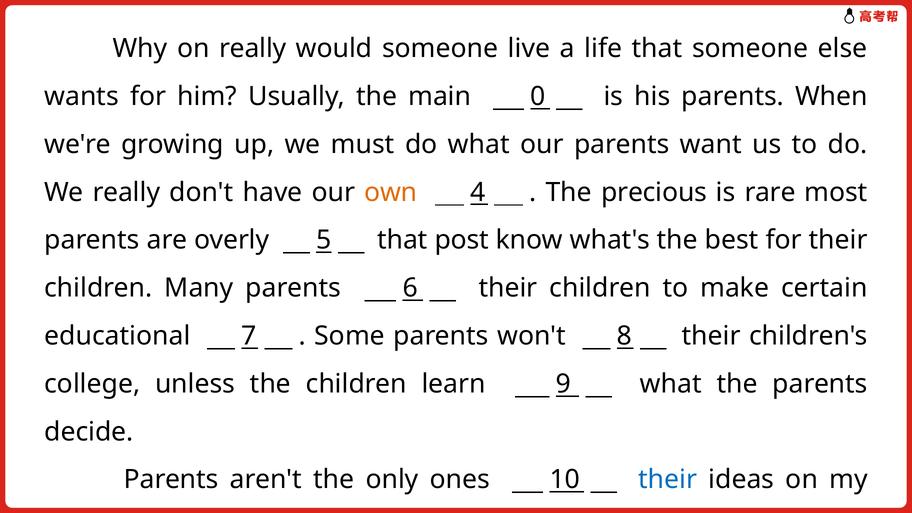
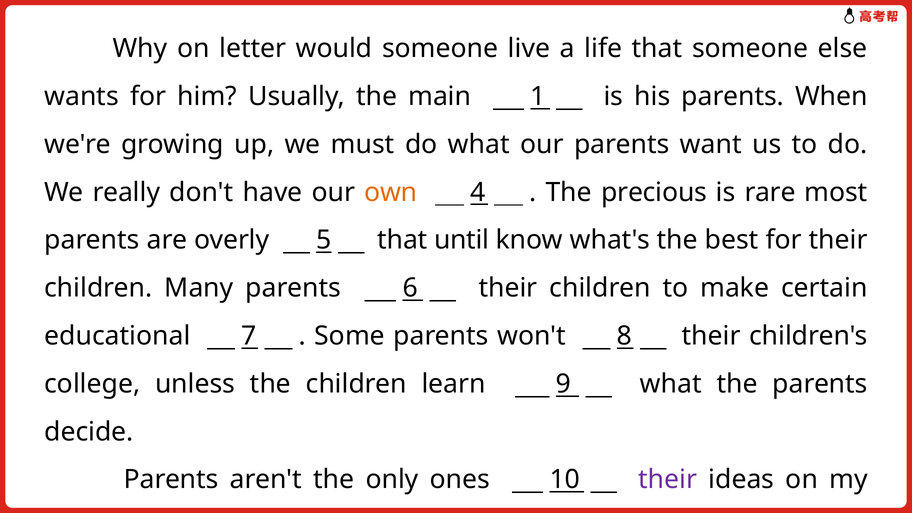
on really: really -> letter
0: 0 -> 1
post: post -> until
their at (668, 480) colour: blue -> purple
